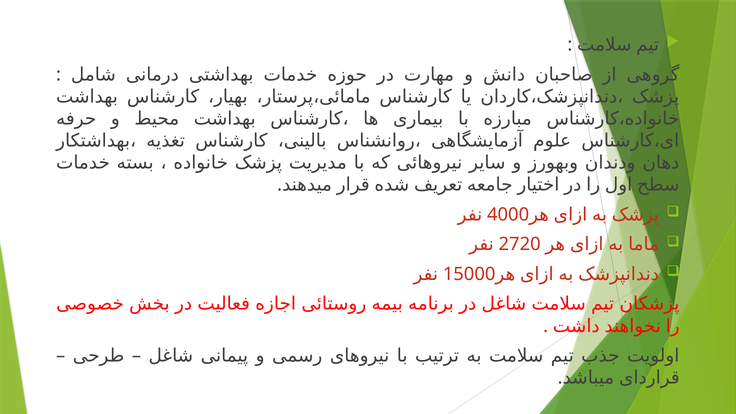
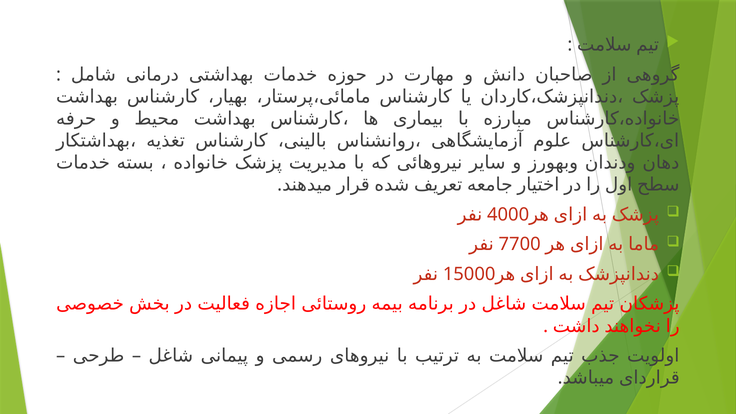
2720: 2720 -> 7700
